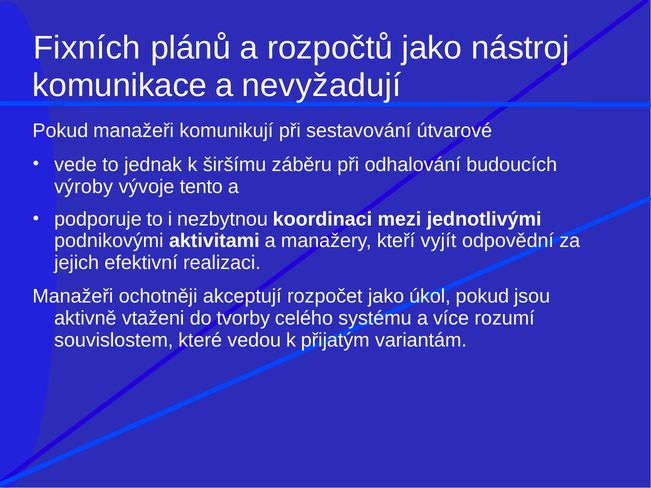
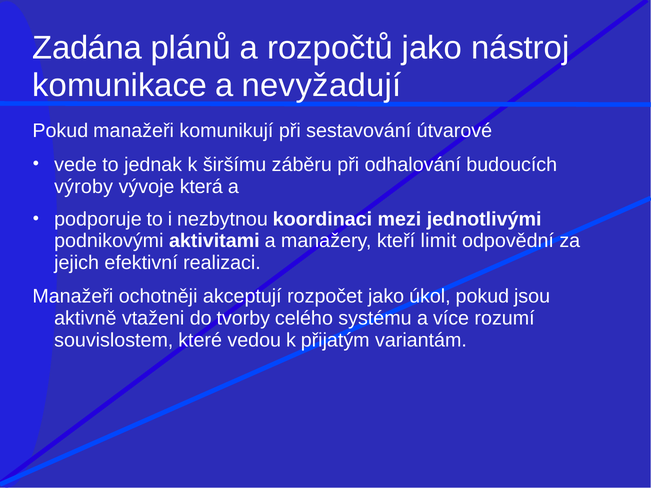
Fixních: Fixních -> Zadána
tento: tento -> která
vyjít: vyjít -> limit
